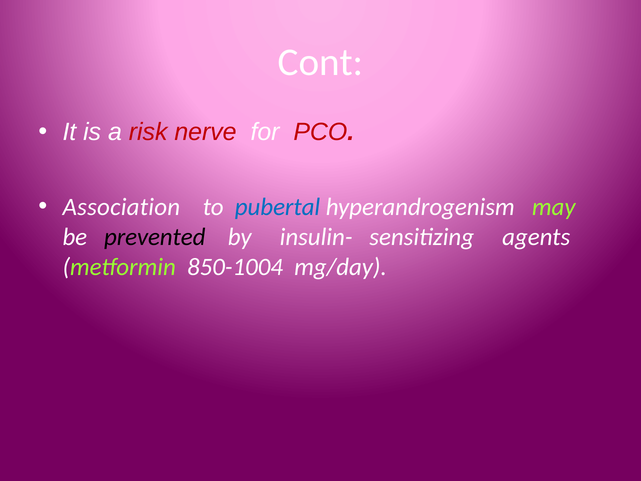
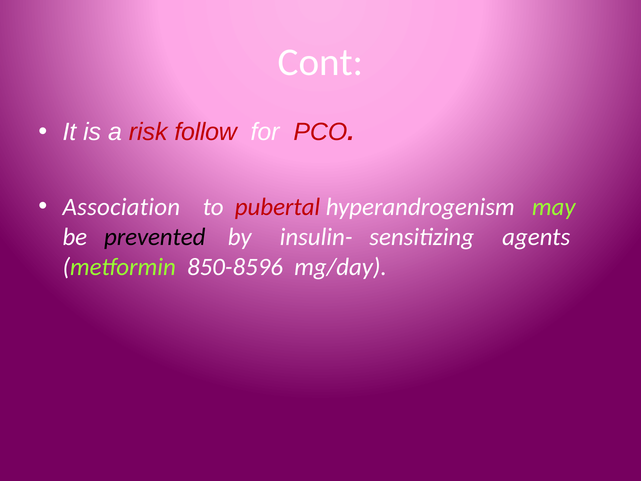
nerve: nerve -> follow
pubertal colour: blue -> red
850-1004: 850-1004 -> 850-8596
